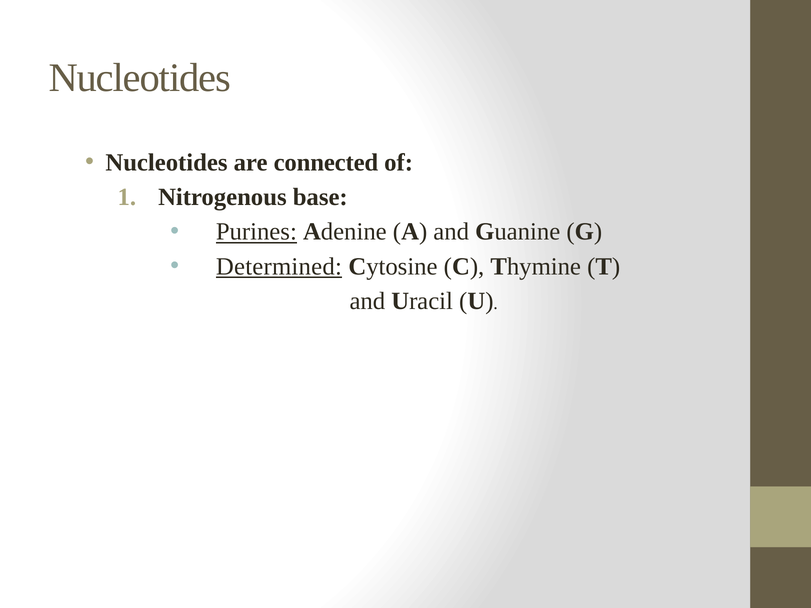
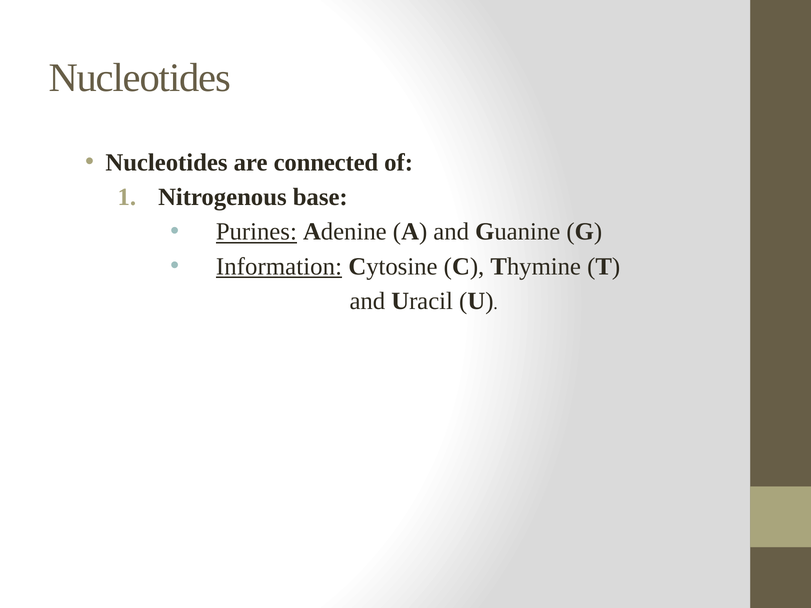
Determined: Determined -> Information
